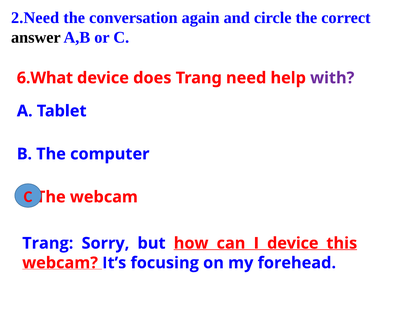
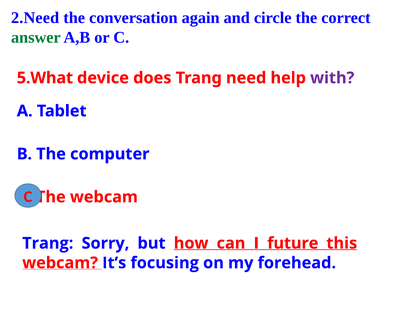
answer colour: black -> green
6.What: 6.What -> 5.What
I device: device -> future
